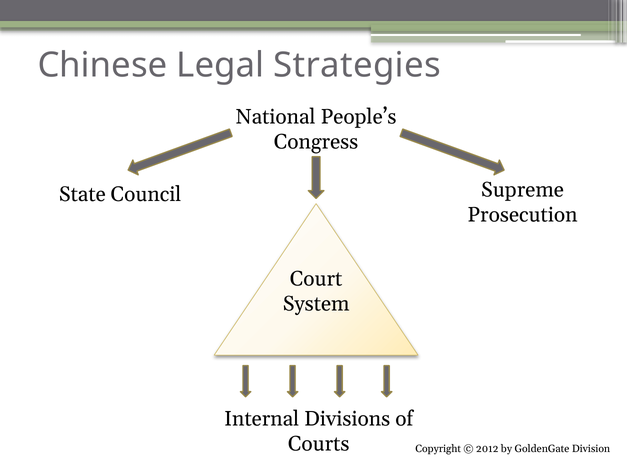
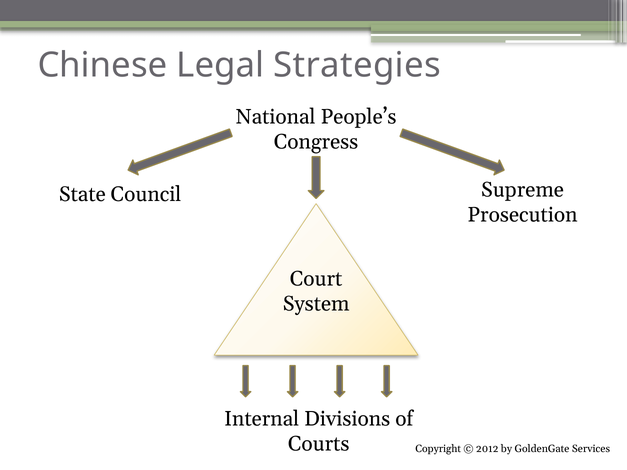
Division: Division -> Services
